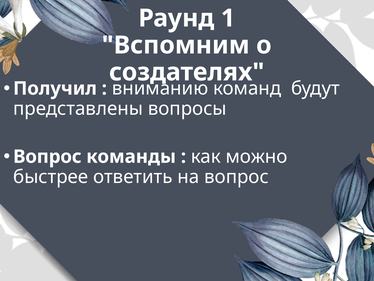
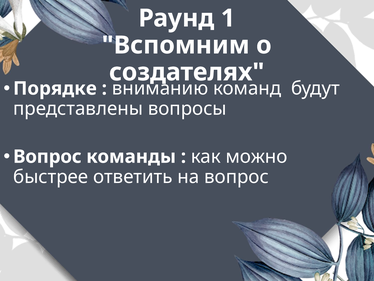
Получил: Получил -> Порядке
